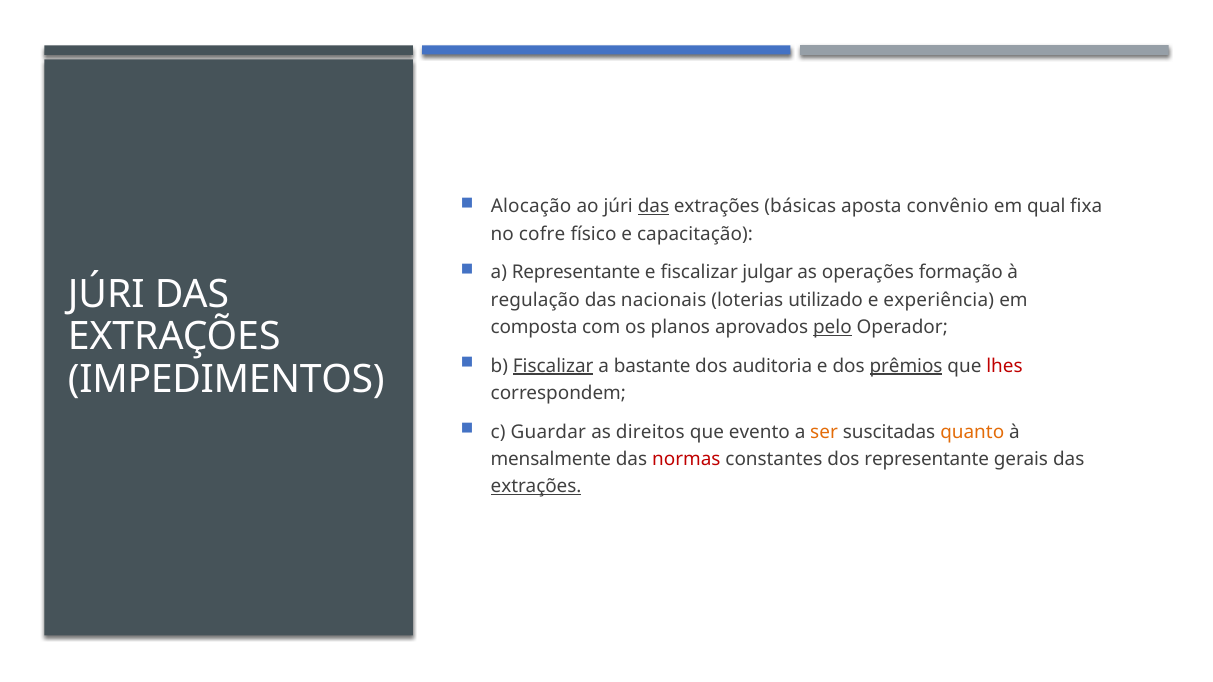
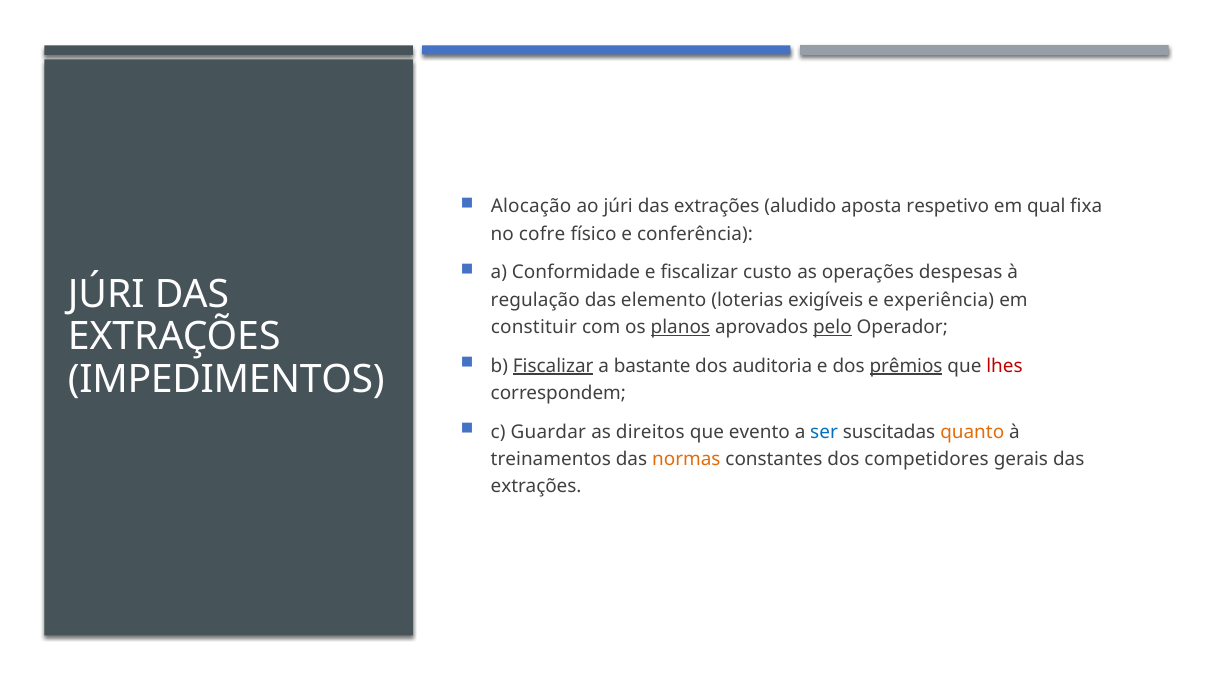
das at (653, 207) underline: present -> none
básicas: básicas -> aludido
convênio: convênio -> respetivo
capacitação: capacitação -> conferência
a Representante: Representante -> Conformidade
julgar: julgar -> custo
formação: formação -> despesas
nacionais: nacionais -> elemento
utilizado: utilizado -> exigíveis
composta: composta -> constituir
planos underline: none -> present
ser colour: orange -> blue
mensalmente: mensalmente -> treinamentos
normas colour: red -> orange
dos representante: representante -> competidores
extrações at (536, 487) underline: present -> none
